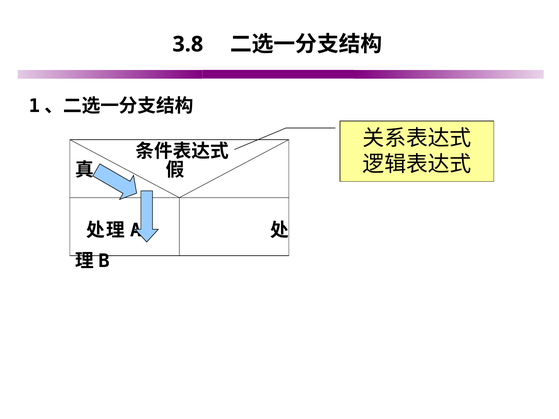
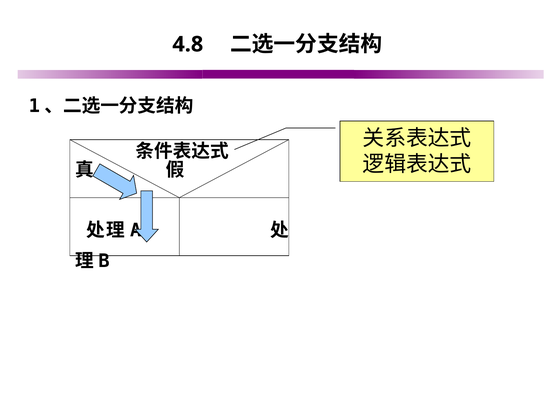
3.8: 3.8 -> 4.8
